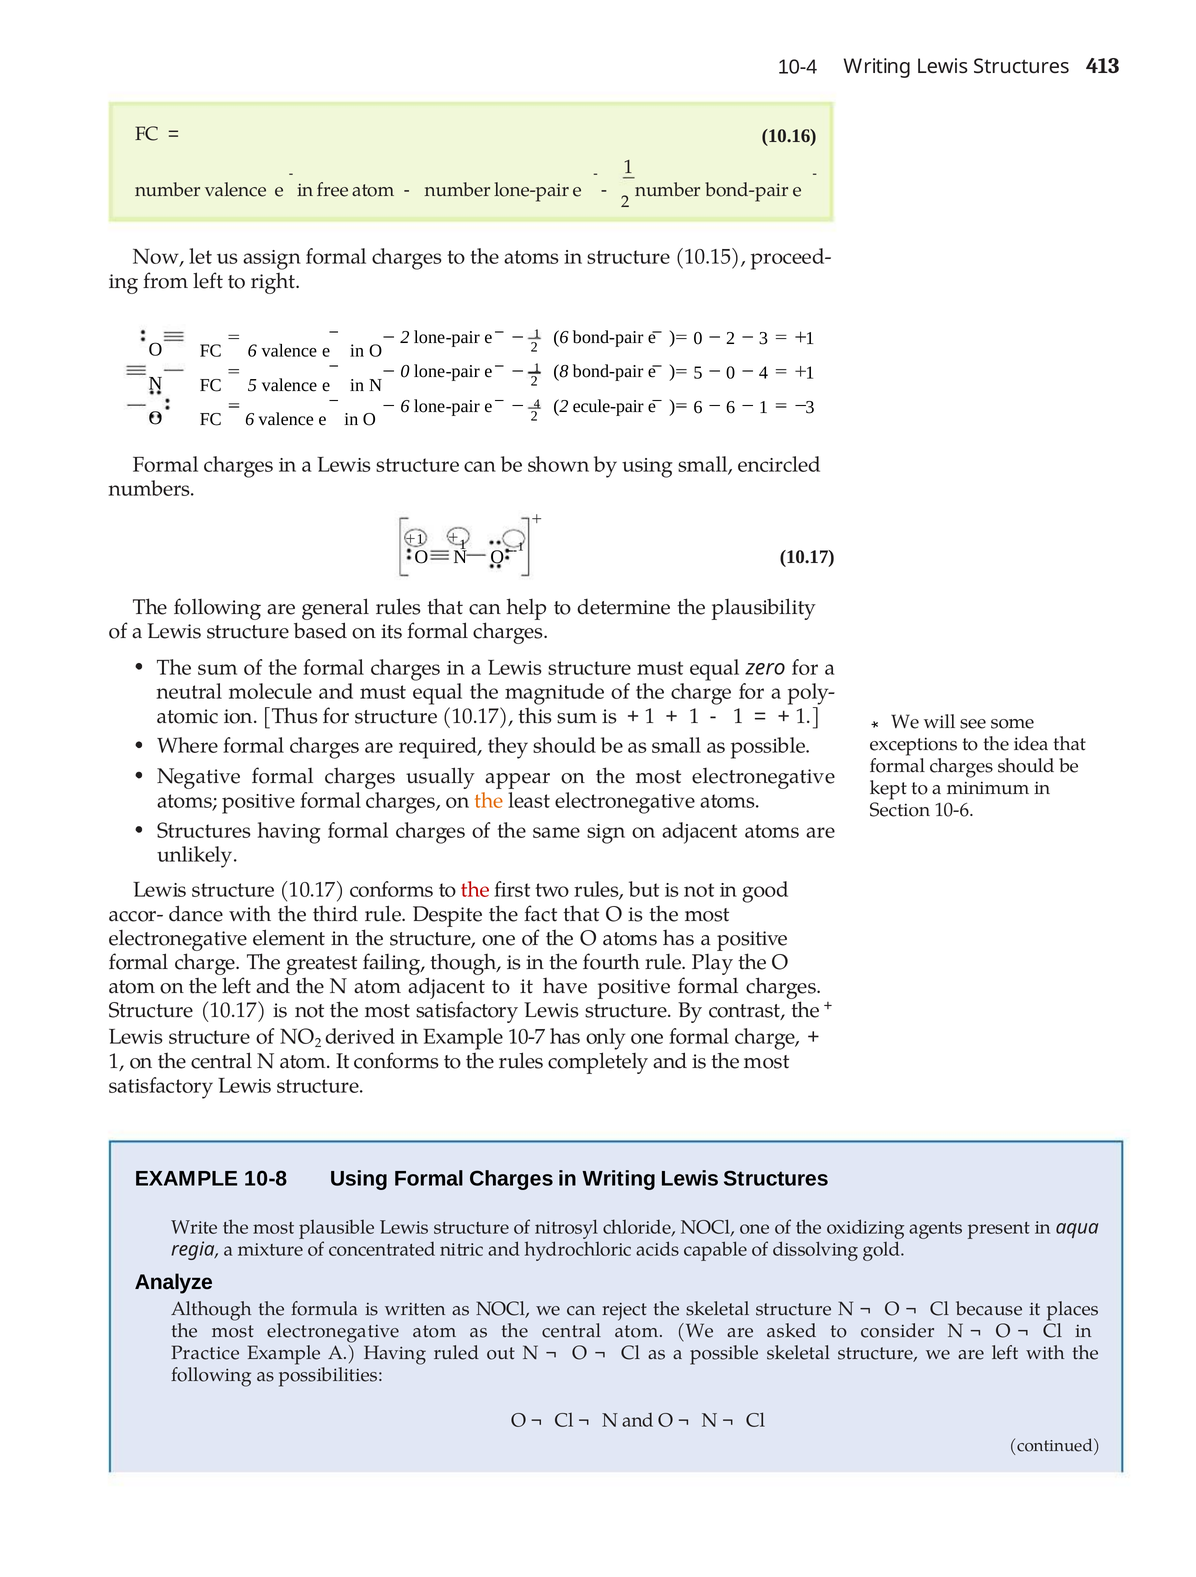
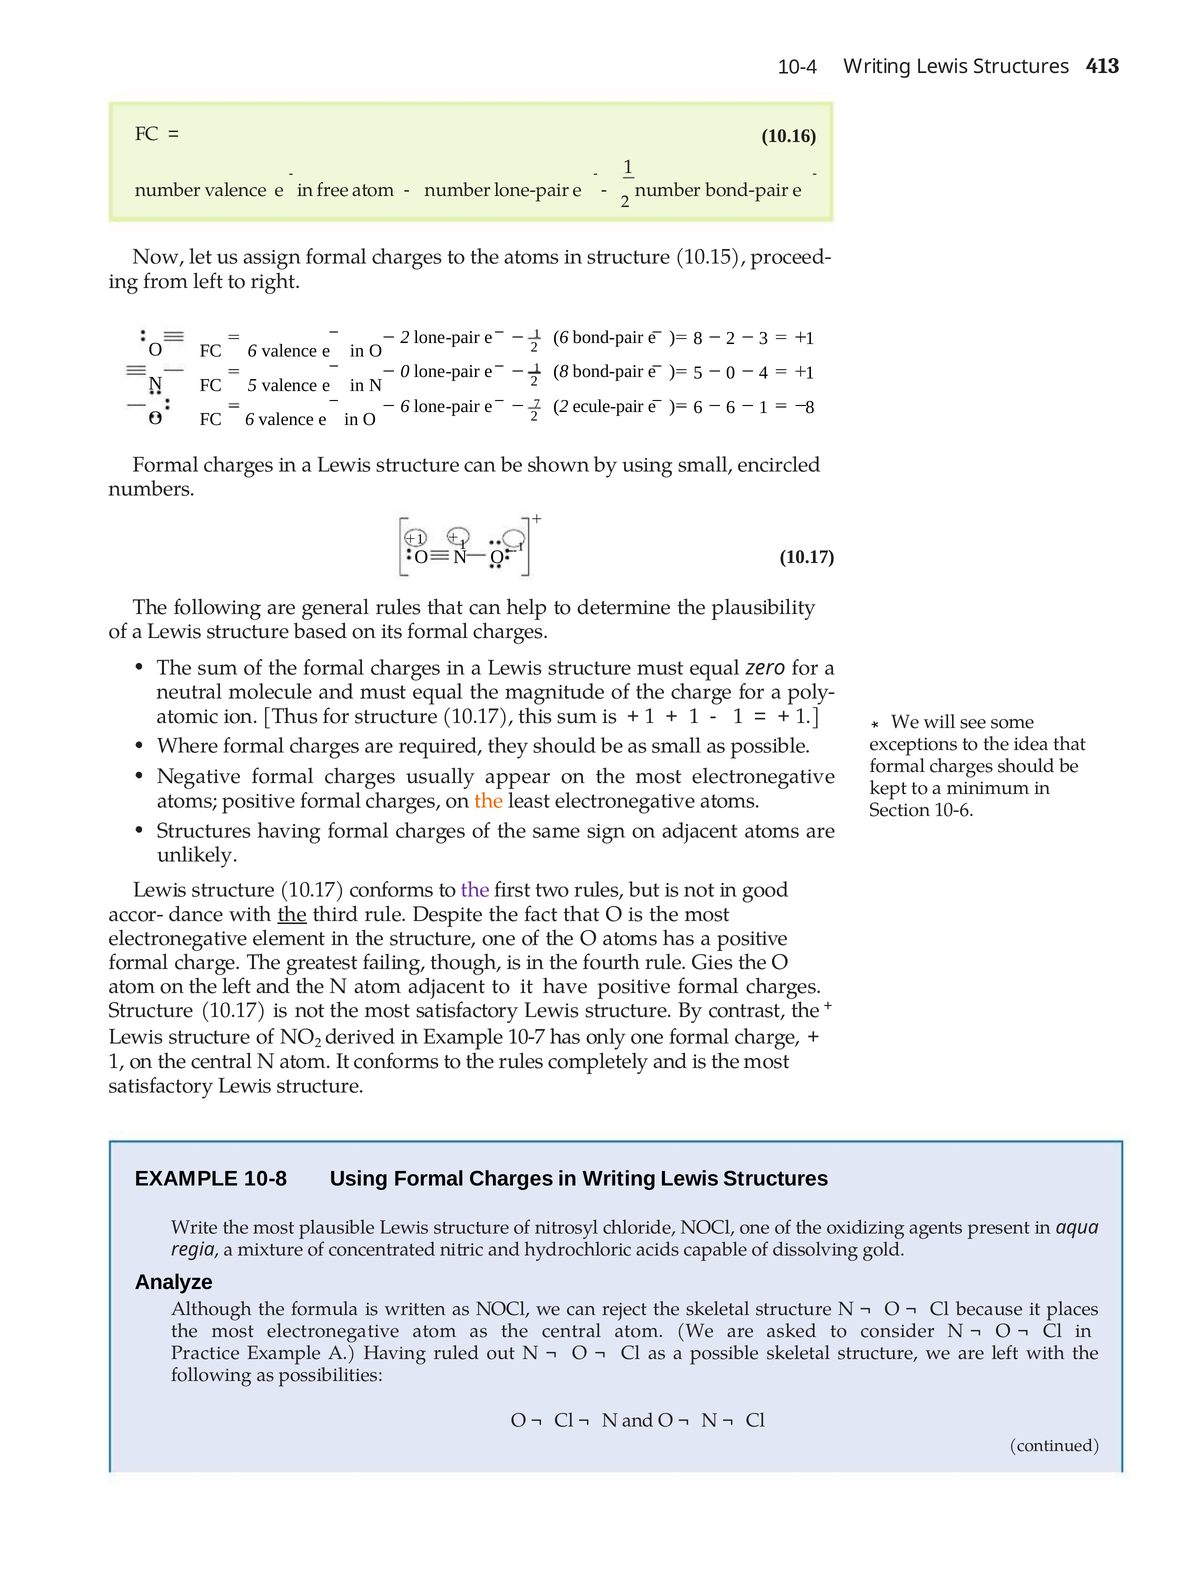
0 at (698, 338): 0 -> 8
e 4: 4 -> 7
6 1 3: 3 -> 8
the at (475, 890) colour: red -> purple
the at (292, 914) underline: none -> present
Play: Play -> Gies
